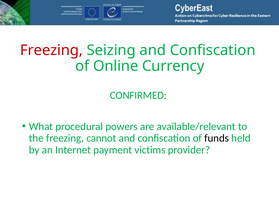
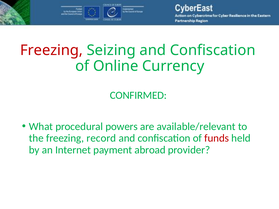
cannot: cannot -> record
funds colour: black -> red
victims: victims -> abroad
